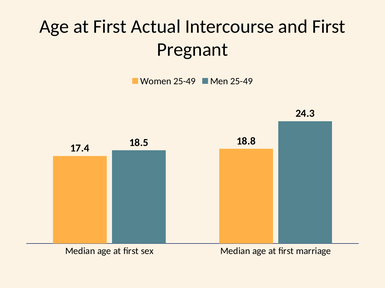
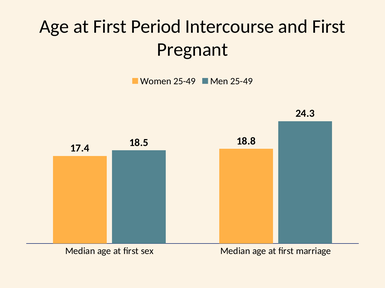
Actual: Actual -> Period
